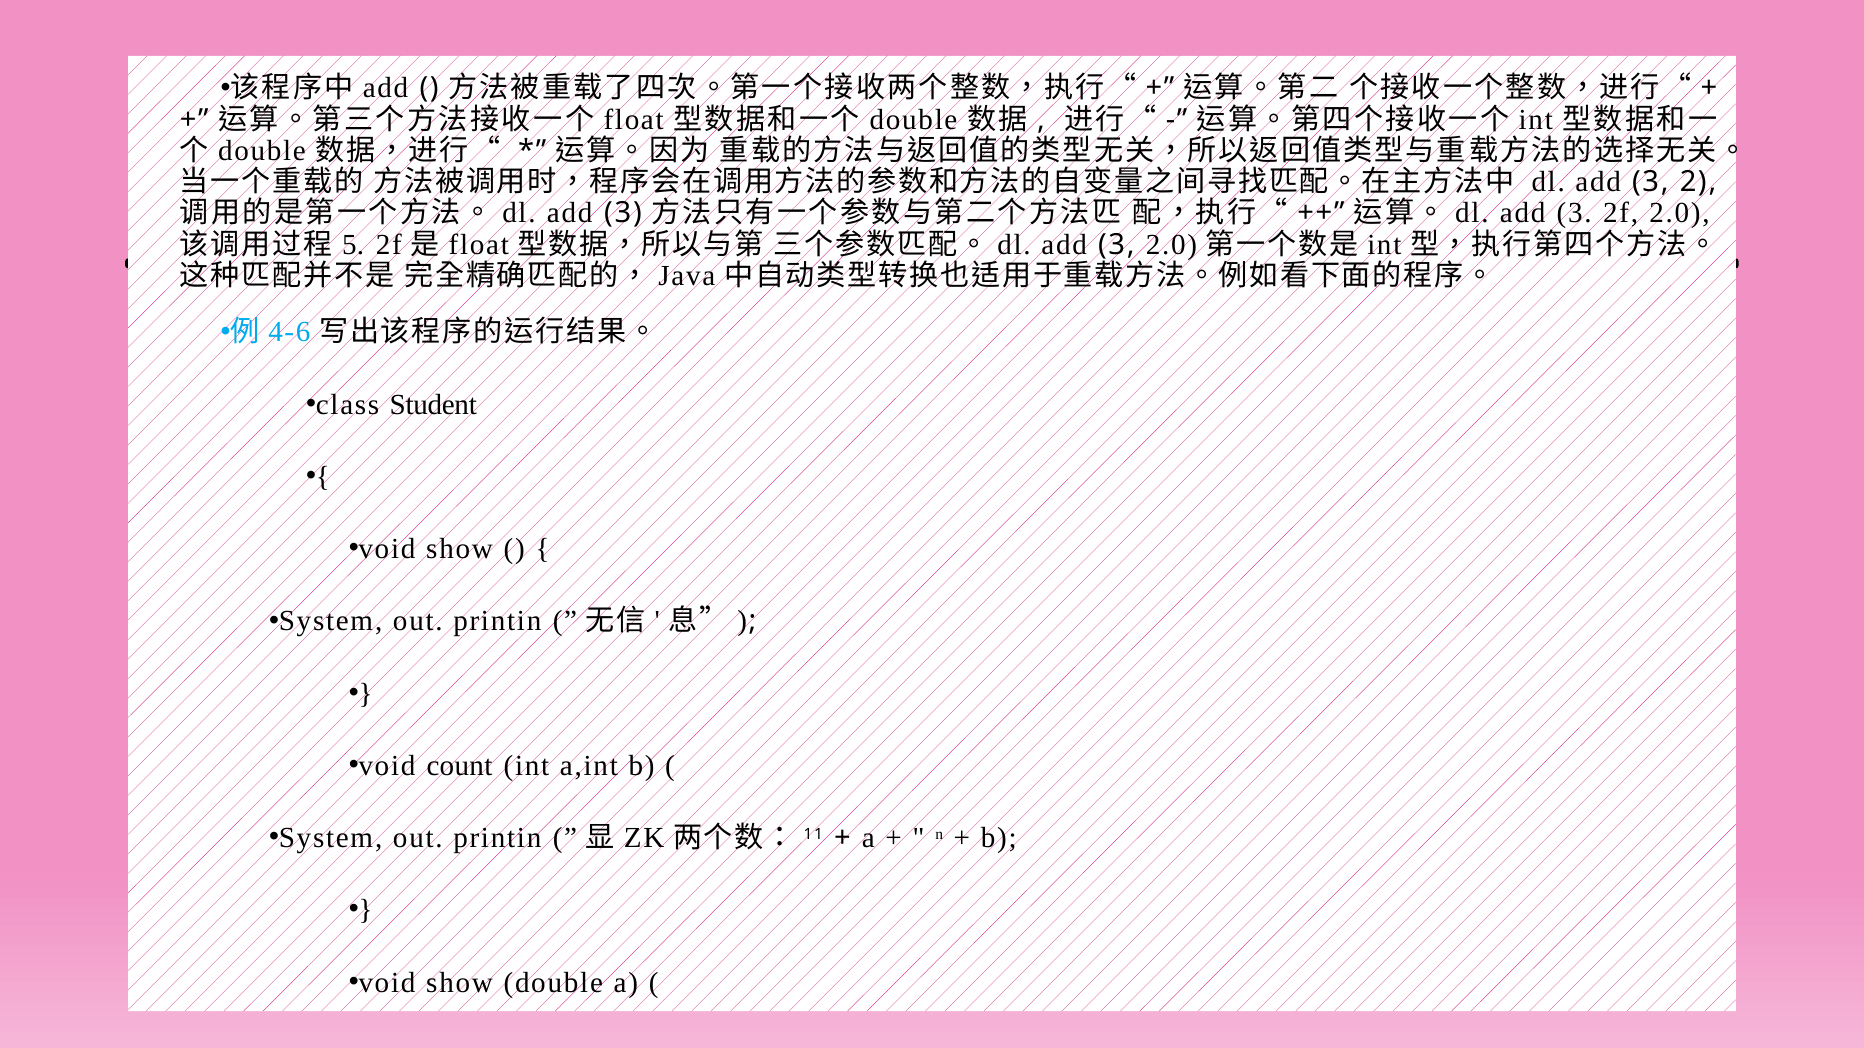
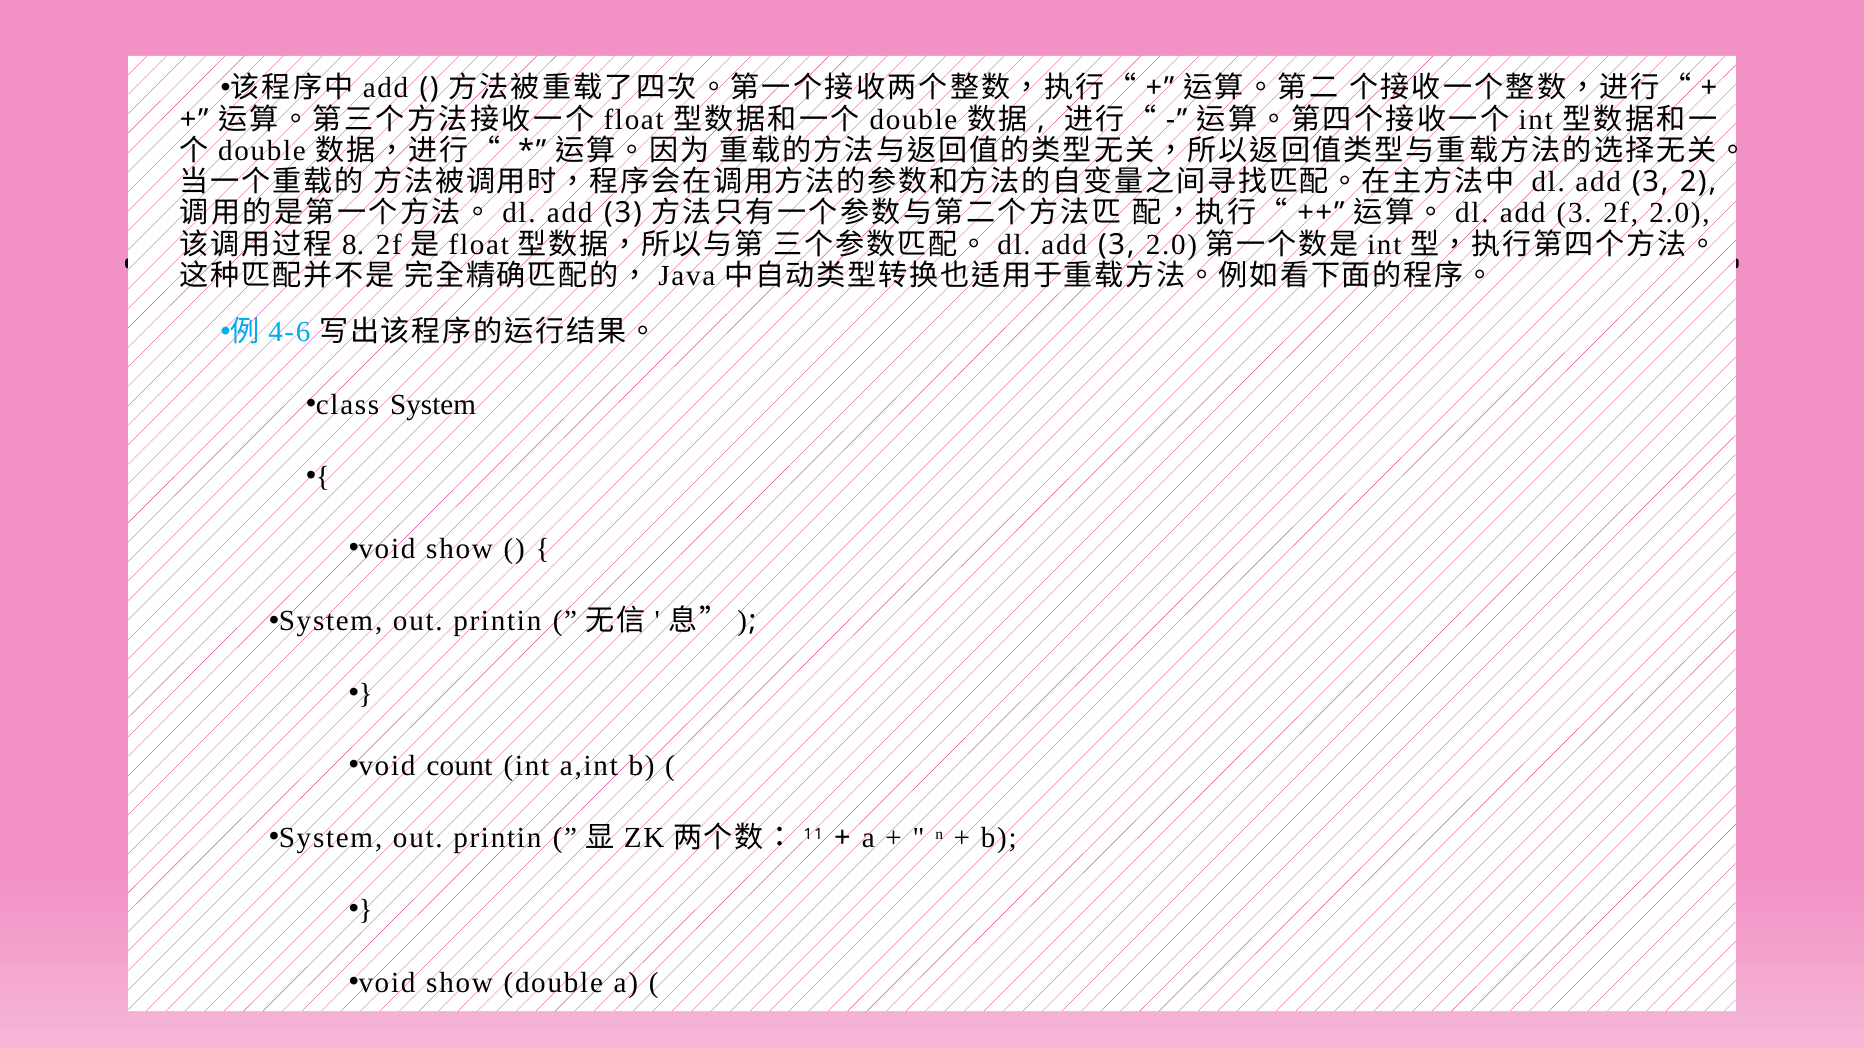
5: 5 -> 8
class Student: Student -> System
